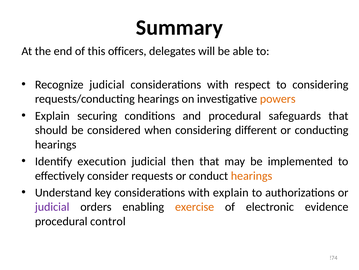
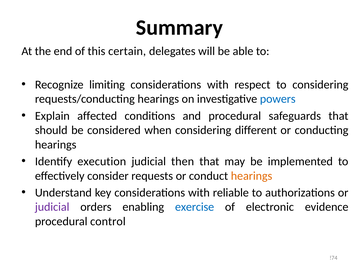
officers: officers -> certain
Recognize judicial: judicial -> limiting
powers colour: orange -> blue
securing: securing -> affected
with explain: explain -> reliable
exercise colour: orange -> blue
